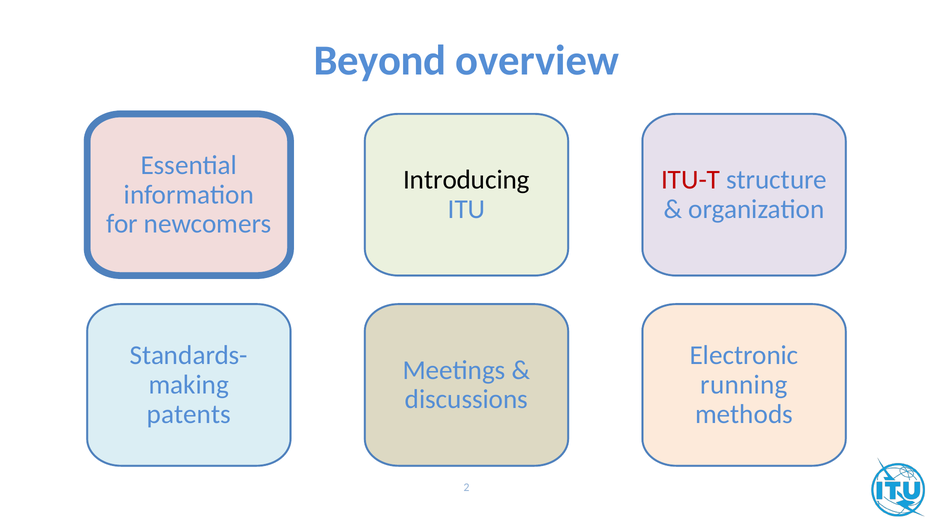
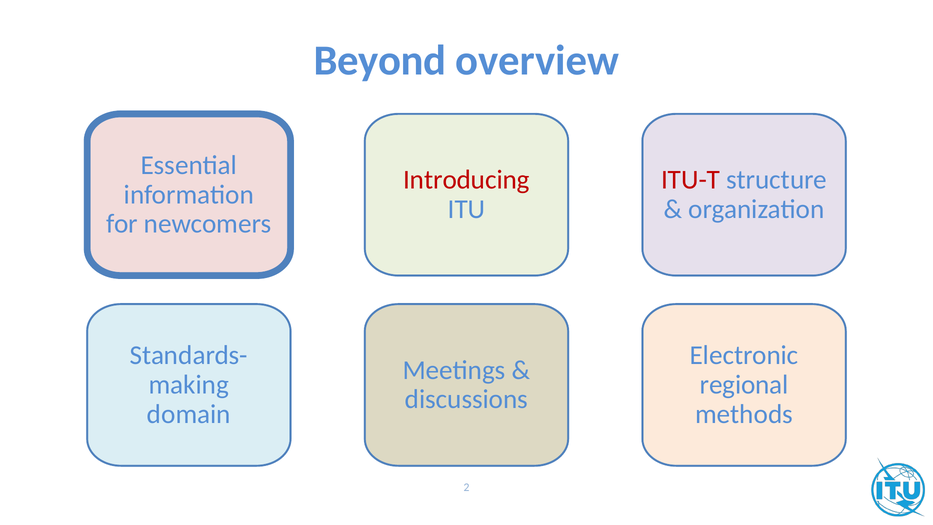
Introducing colour: black -> red
running: running -> regional
patents: patents -> domain
